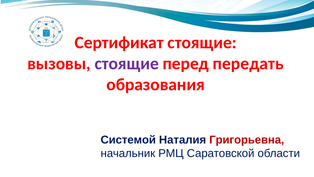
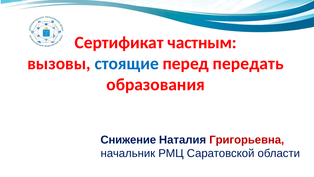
Сертификат стоящие: стоящие -> частным
стоящие at (127, 64) colour: purple -> blue
Системой: Системой -> Снижение
